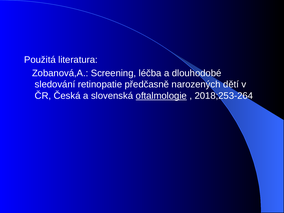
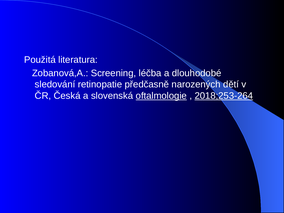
2018;253-264 underline: none -> present
